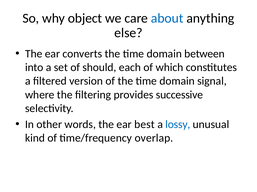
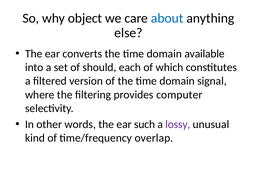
between: between -> available
successive: successive -> computer
best: best -> such
lossy colour: blue -> purple
